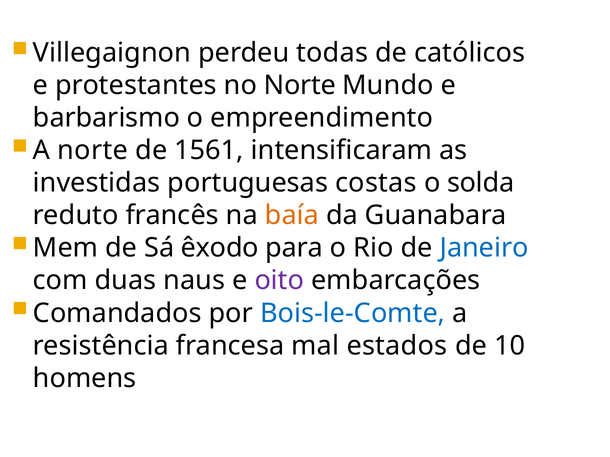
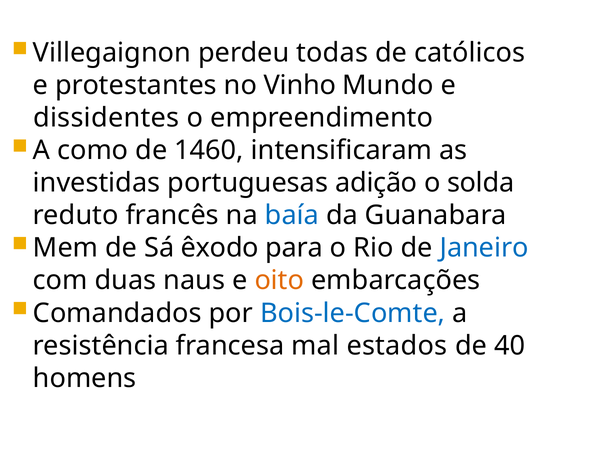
no Norte: Norte -> Vinho
barbarismo: barbarismo -> dissidentes
A norte: norte -> como
1561: 1561 -> 1460
costas: costas -> adição
baía colour: orange -> blue
oito colour: purple -> orange
10: 10 -> 40
